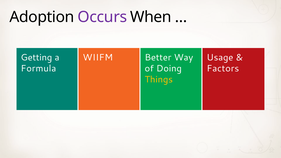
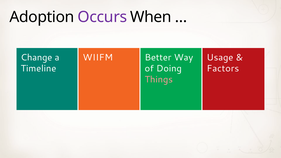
Getting: Getting -> Change
Formula: Formula -> Timeline
Things colour: yellow -> pink
